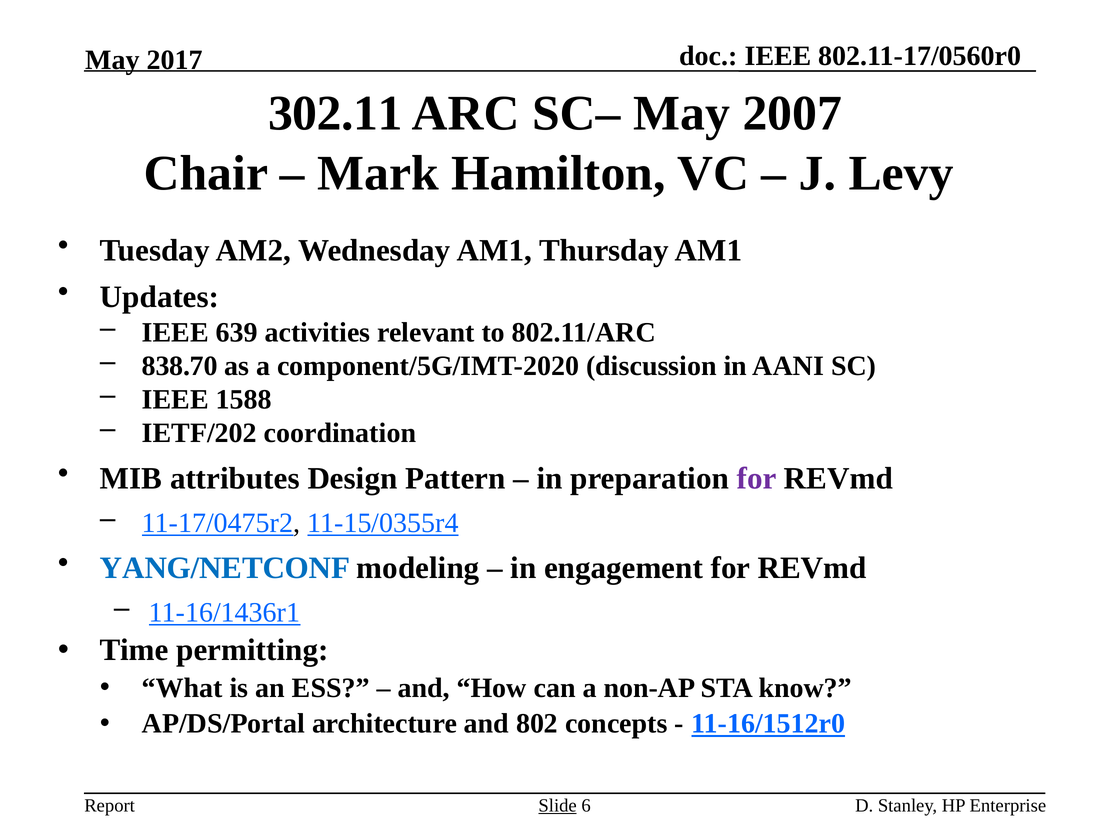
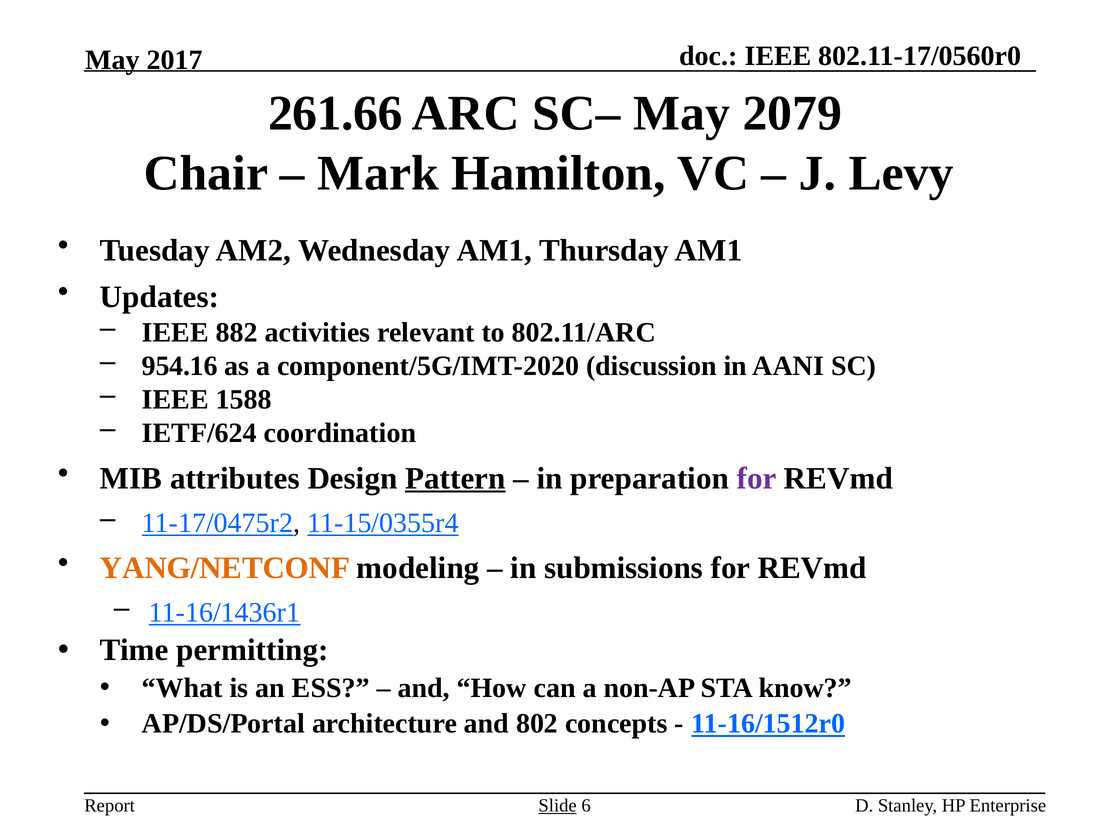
302.11: 302.11 -> 261.66
2007: 2007 -> 2079
639: 639 -> 882
838.70: 838.70 -> 954.16
IETF/202: IETF/202 -> IETF/624
Pattern underline: none -> present
YANG/NETCONF colour: blue -> orange
engagement: engagement -> submissions
